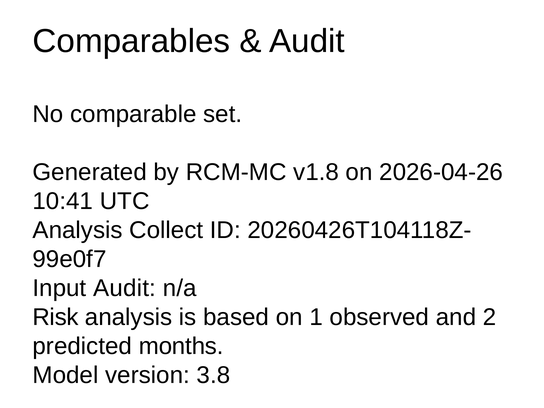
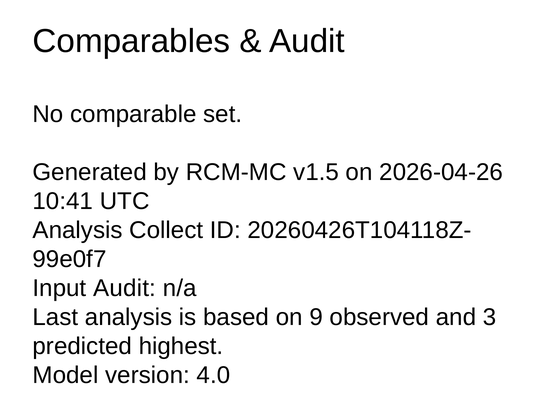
v1.8: v1.8 -> v1.5
Risk: Risk -> Last
1: 1 -> 9
2: 2 -> 3
months: months -> highest
3.8: 3.8 -> 4.0
